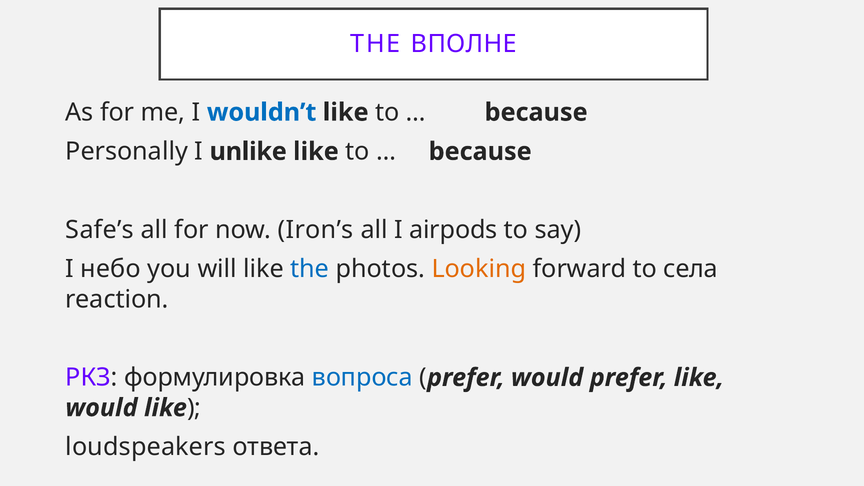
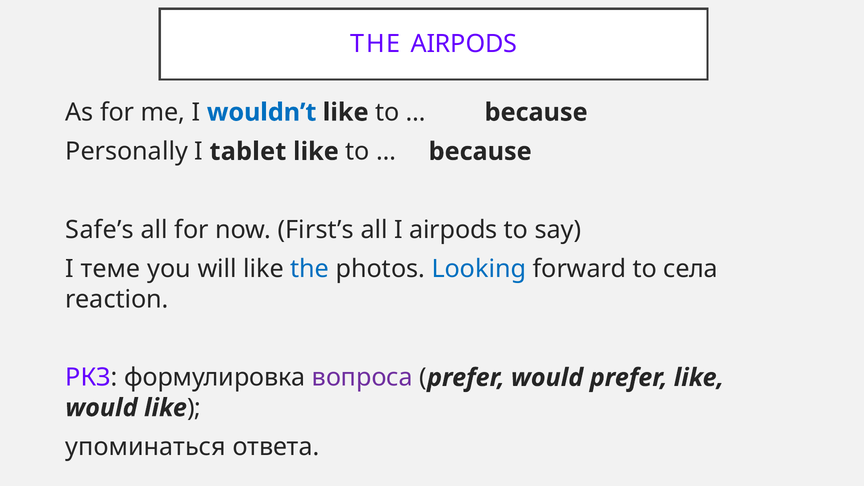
THE ВПОЛНЕ: ВПОЛНЕ -> AIRPODS
unlike: unlike -> tablet
Iron’s: Iron’s -> First’s
небо: небо -> теме
Looking colour: orange -> blue
вопроса colour: blue -> purple
loudspeakers: loudspeakers -> упоминаться
